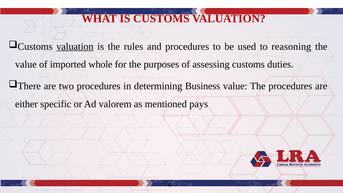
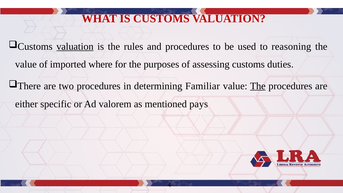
whole: whole -> where
Business: Business -> Familiar
The at (258, 86) underline: none -> present
